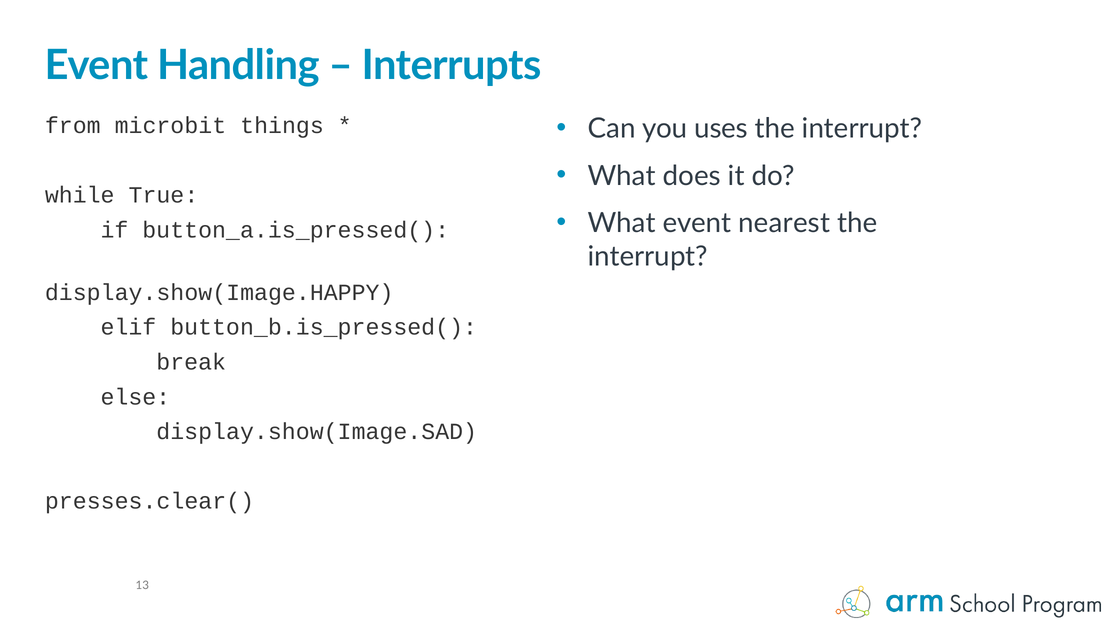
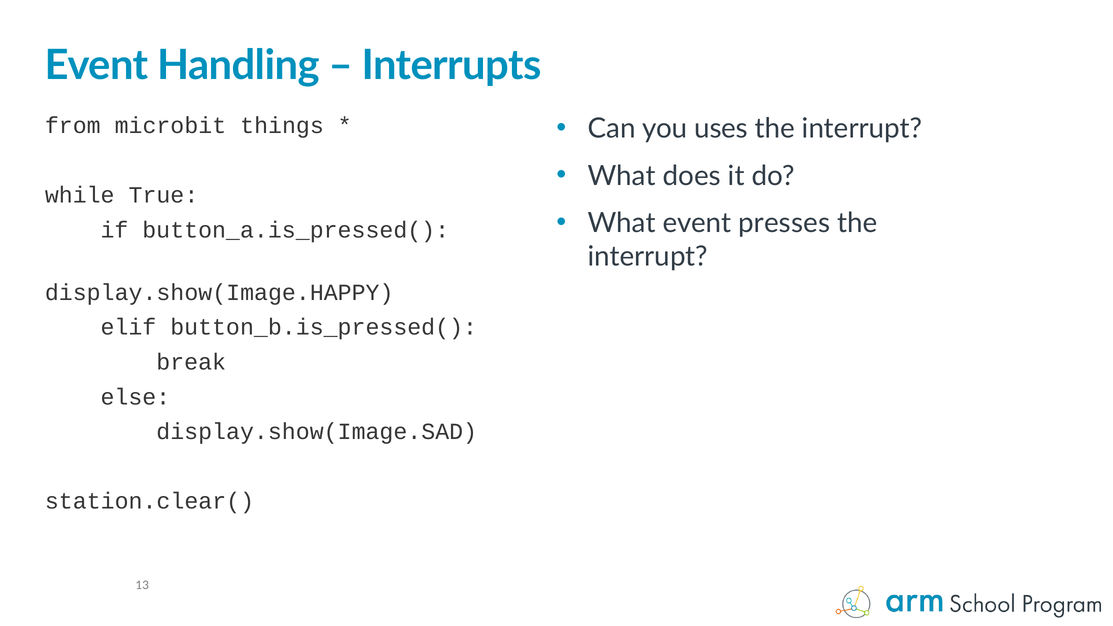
nearest: nearest -> presses
presses.clear(: presses.clear( -> station.clear(
